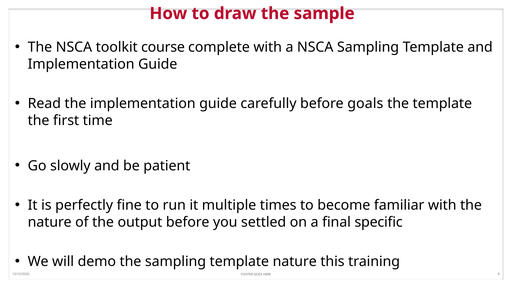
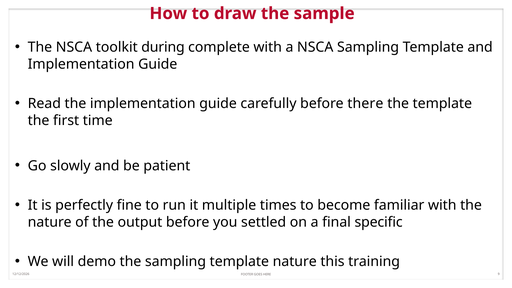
course: course -> during
goals: goals -> there
